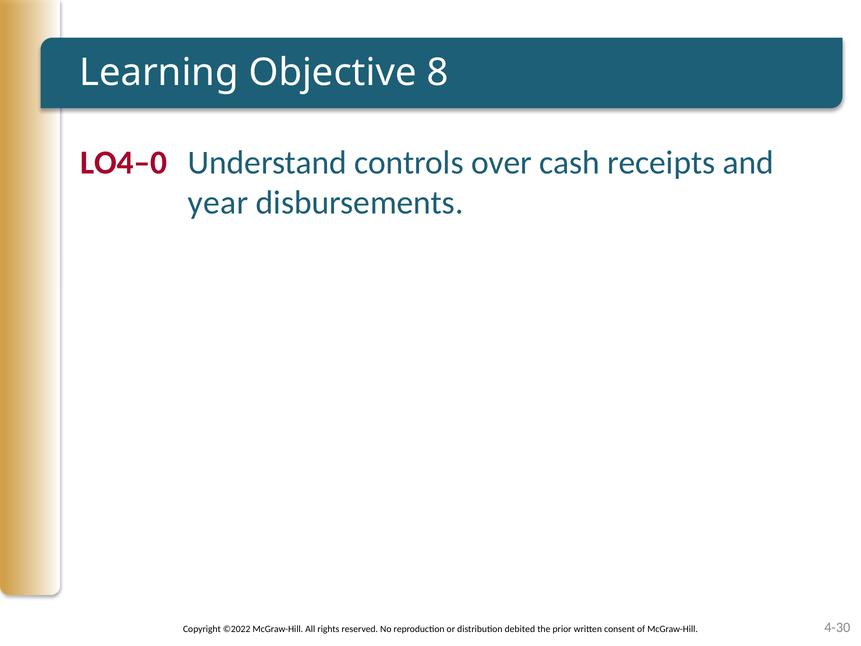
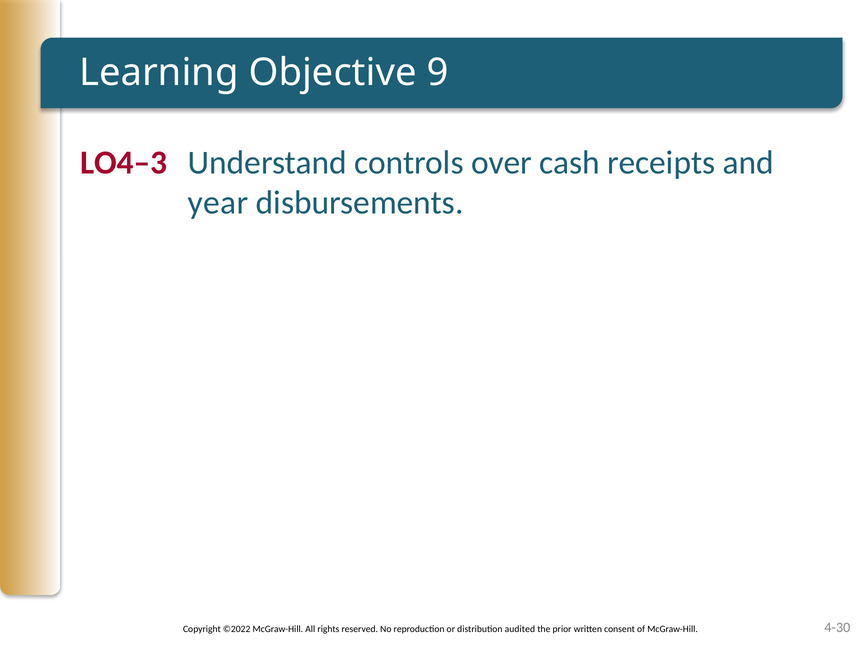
8: 8 -> 9
LO4–0: LO4–0 -> LO4–3
debited: debited -> audited
